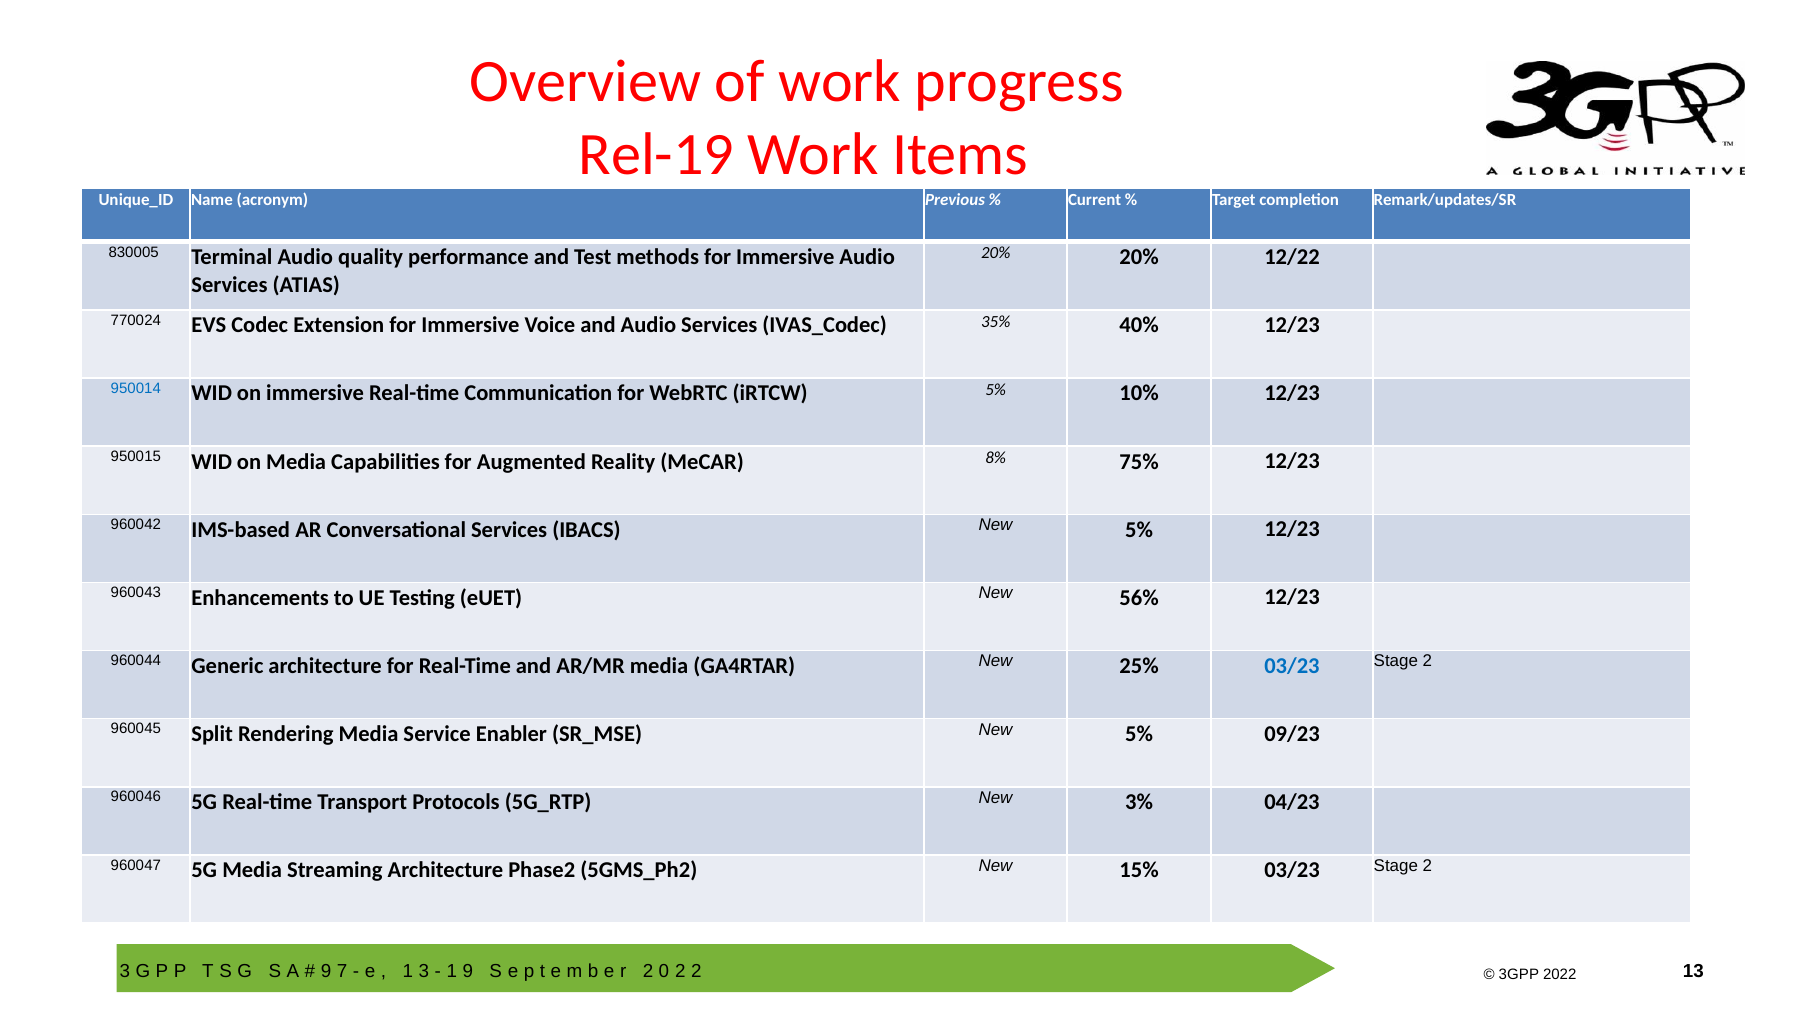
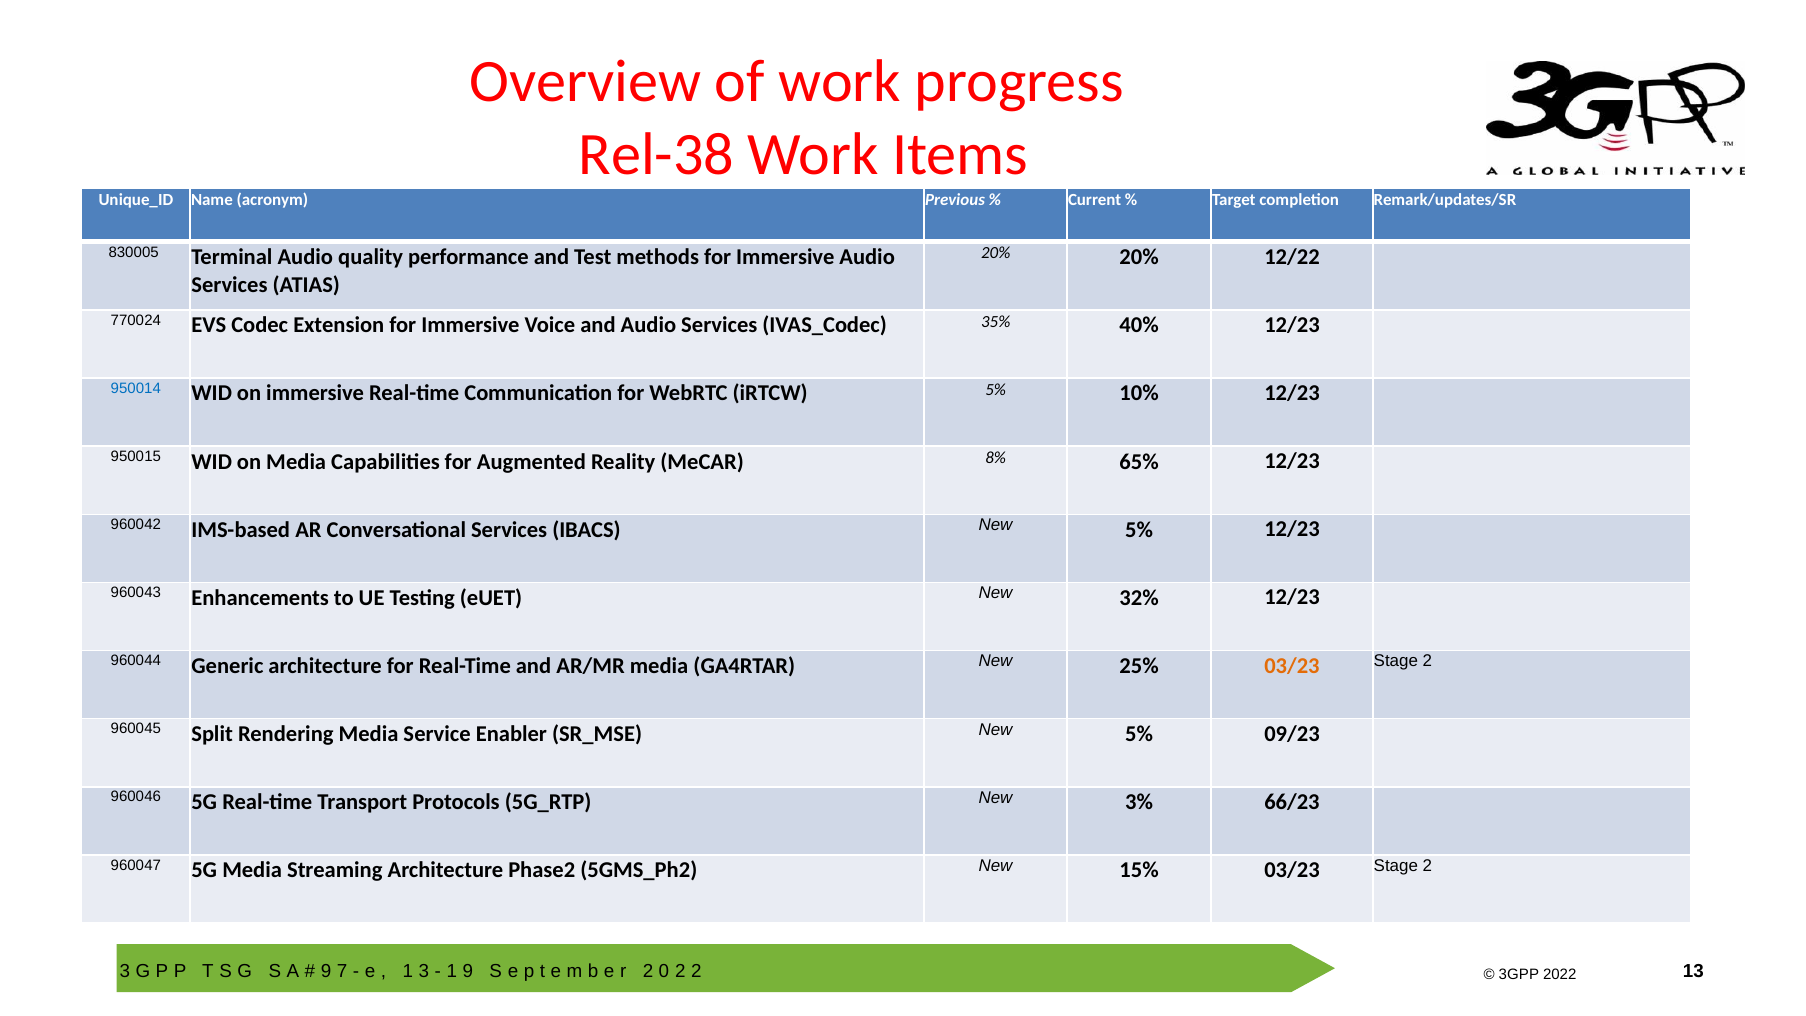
Rel-19: Rel-19 -> Rel-38
75%: 75% -> 65%
56%: 56% -> 32%
03/23 at (1292, 665) colour: blue -> orange
04/23: 04/23 -> 66/23
